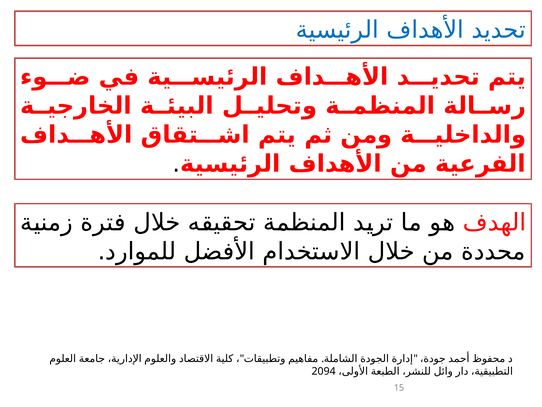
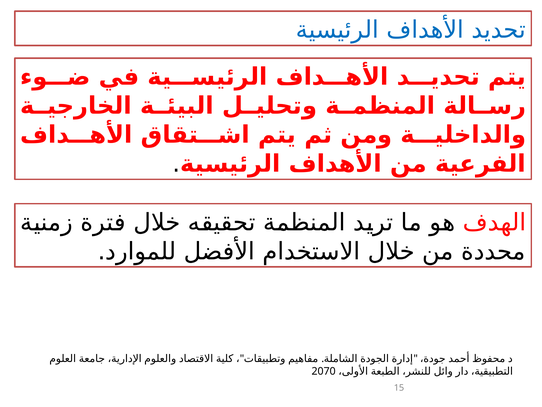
2094: 2094 -> 2070
